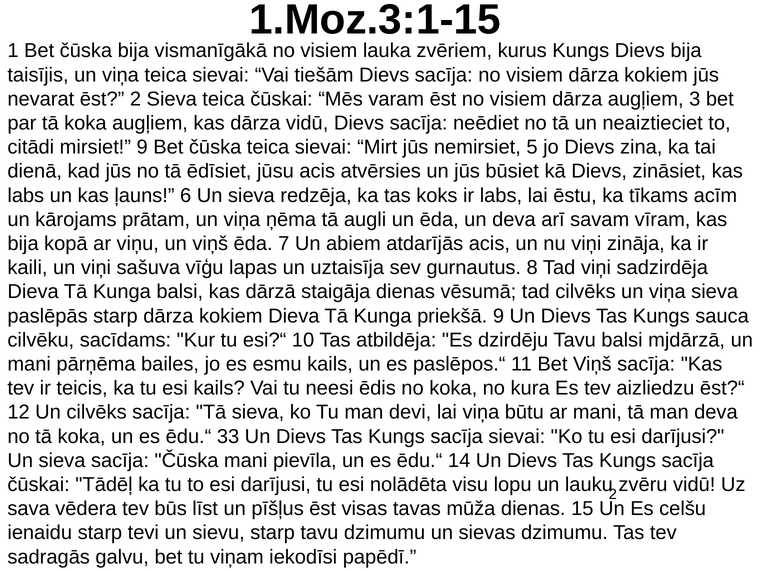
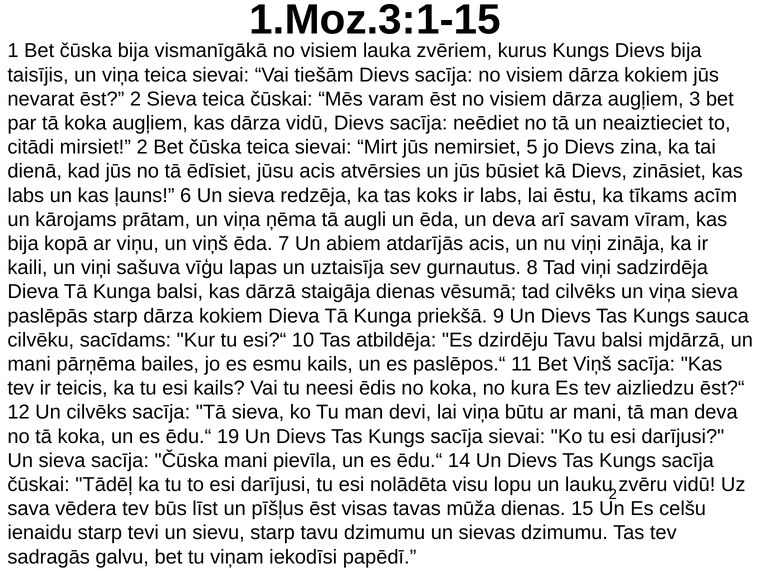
mirsiet 9: 9 -> 2
33: 33 -> 19
